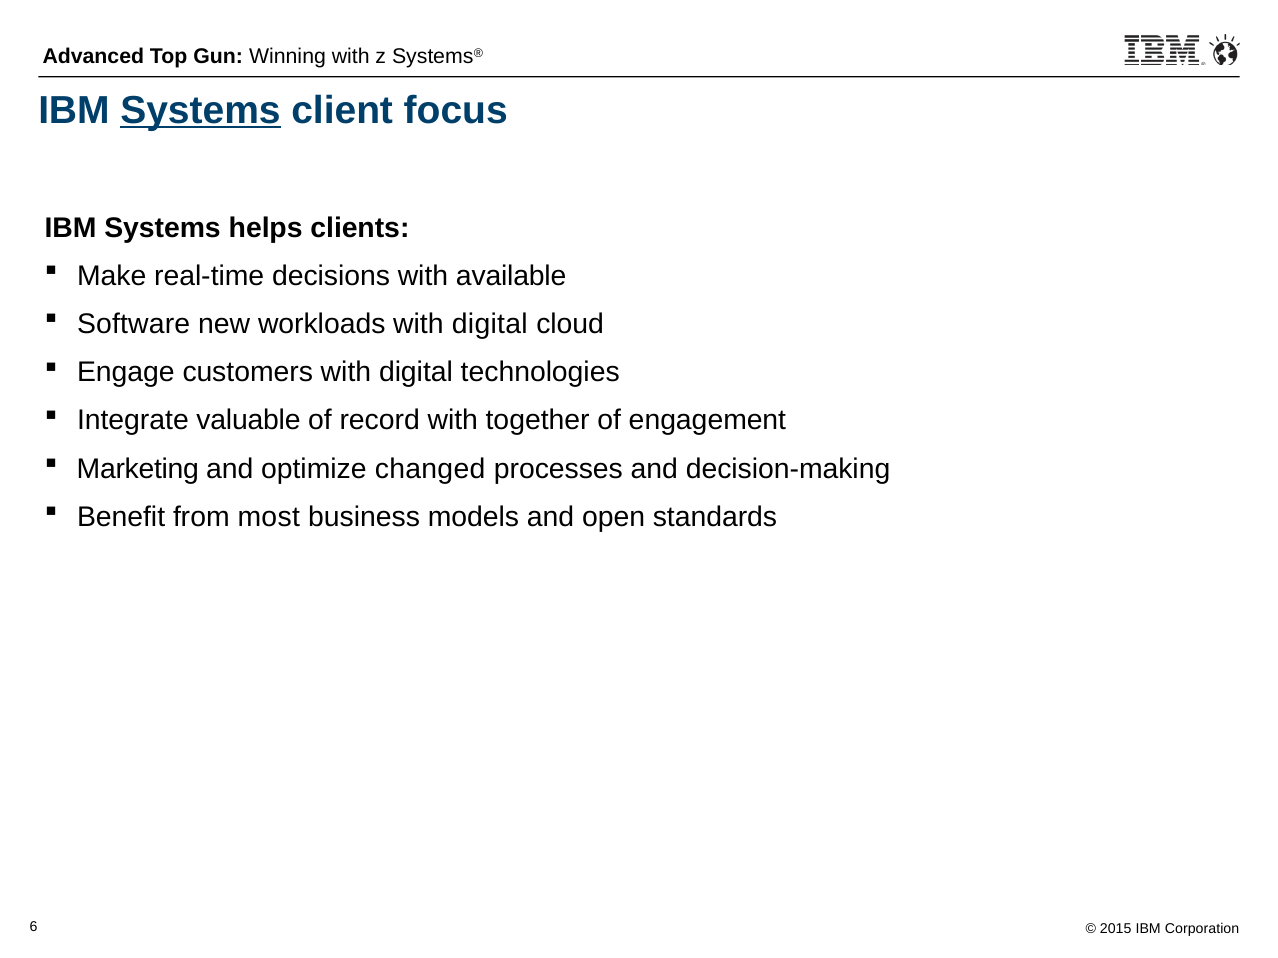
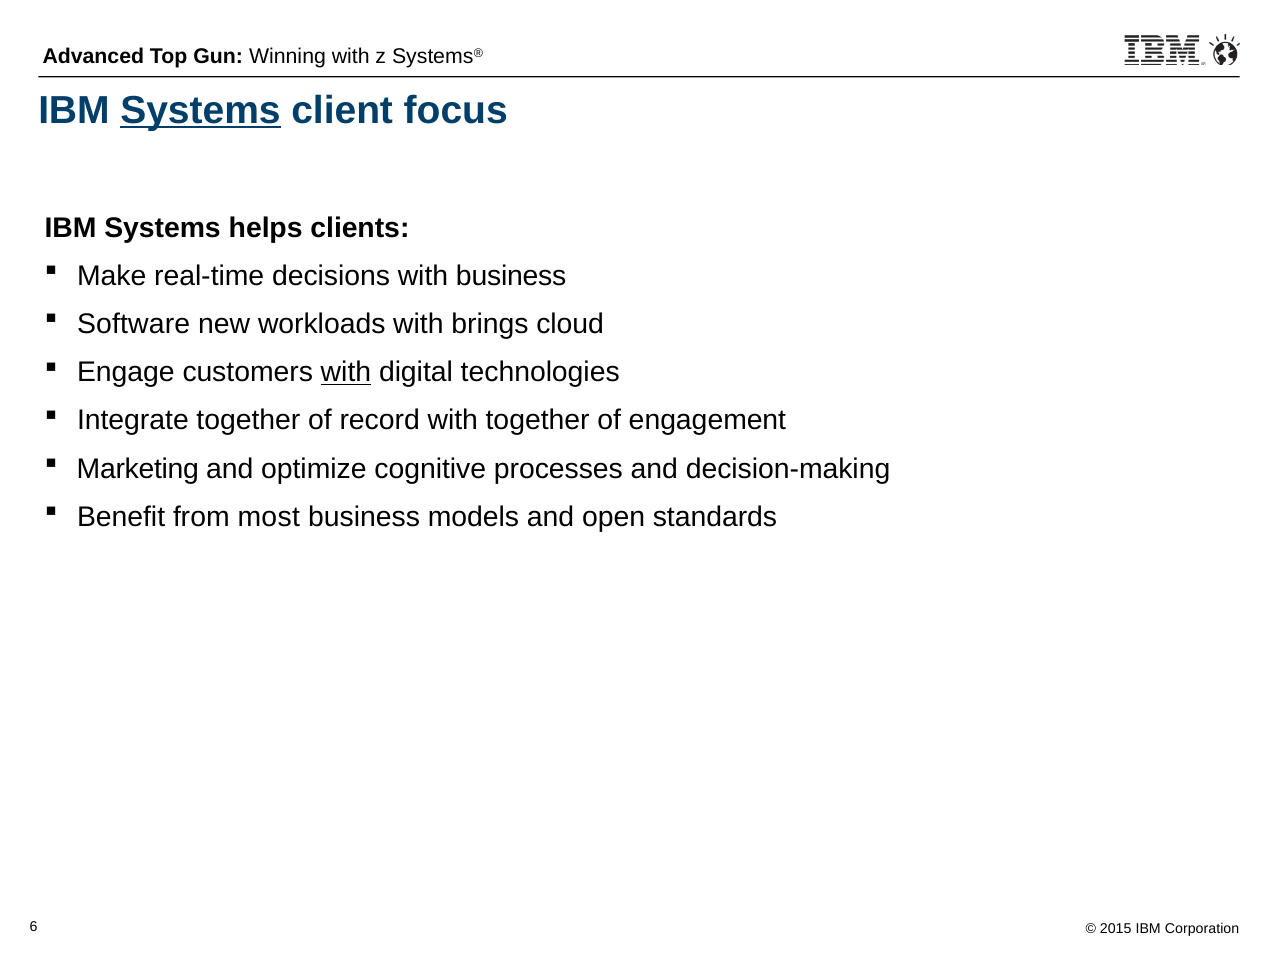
with available: available -> business
workloads with digital: digital -> brings
with at (346, 373) underline: none -> present
Integrate valuable: valuable -> together
changed: changed -> cognitive
